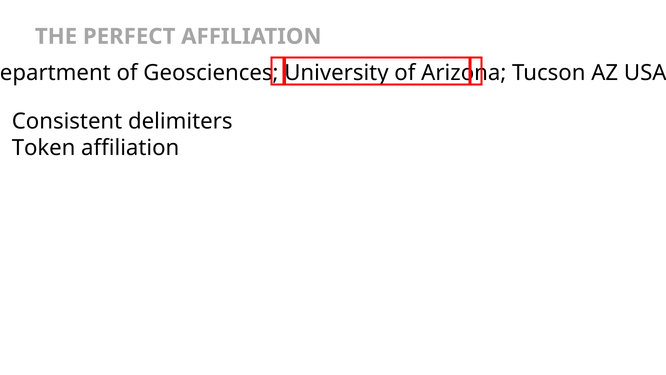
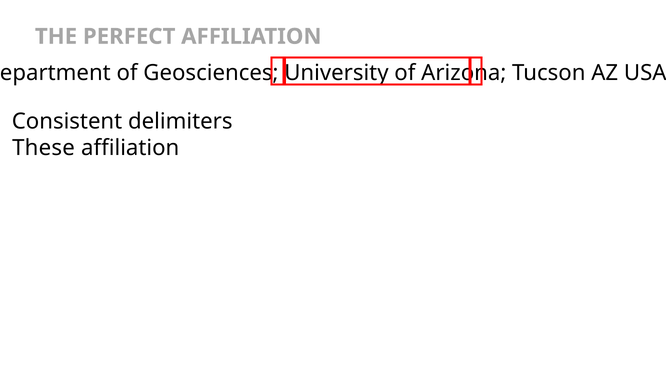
Token: Token -> These
